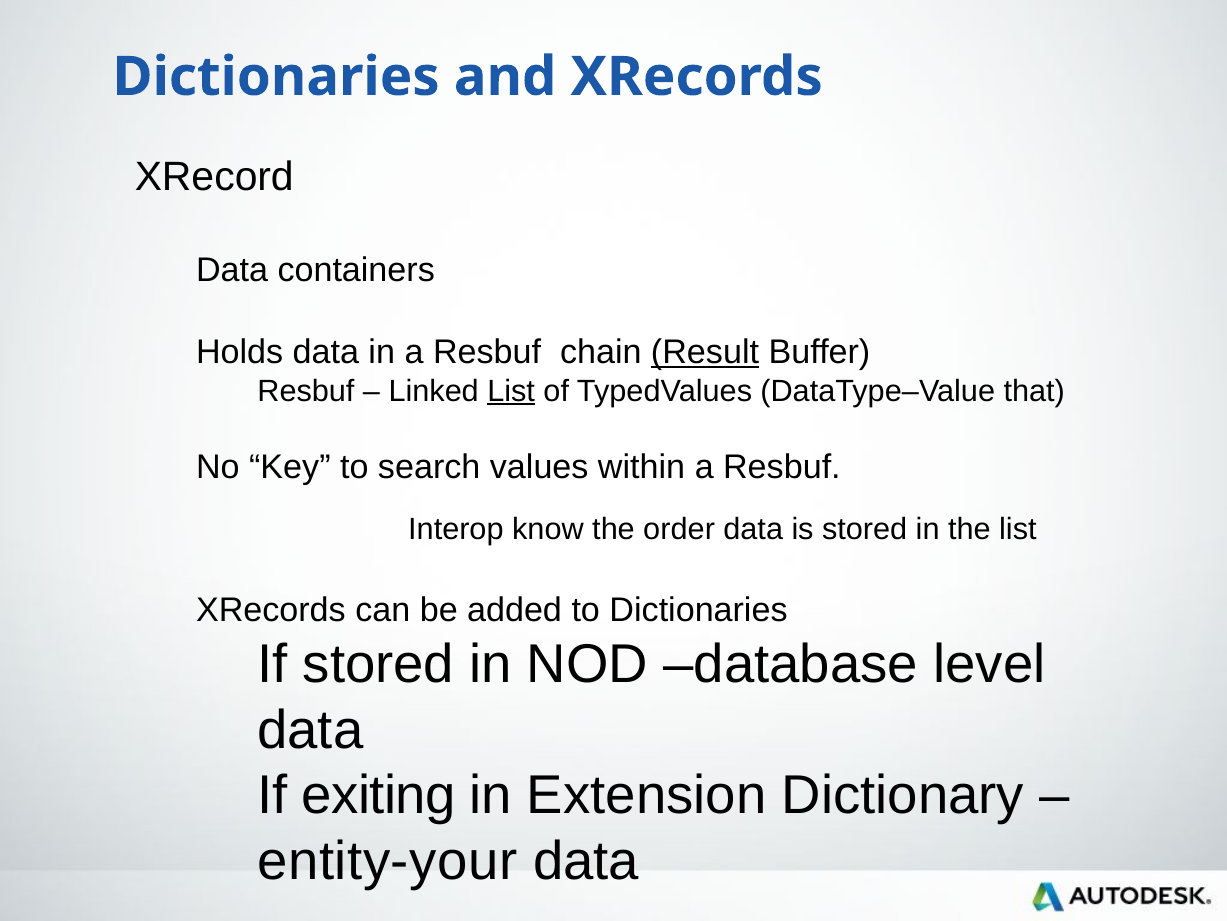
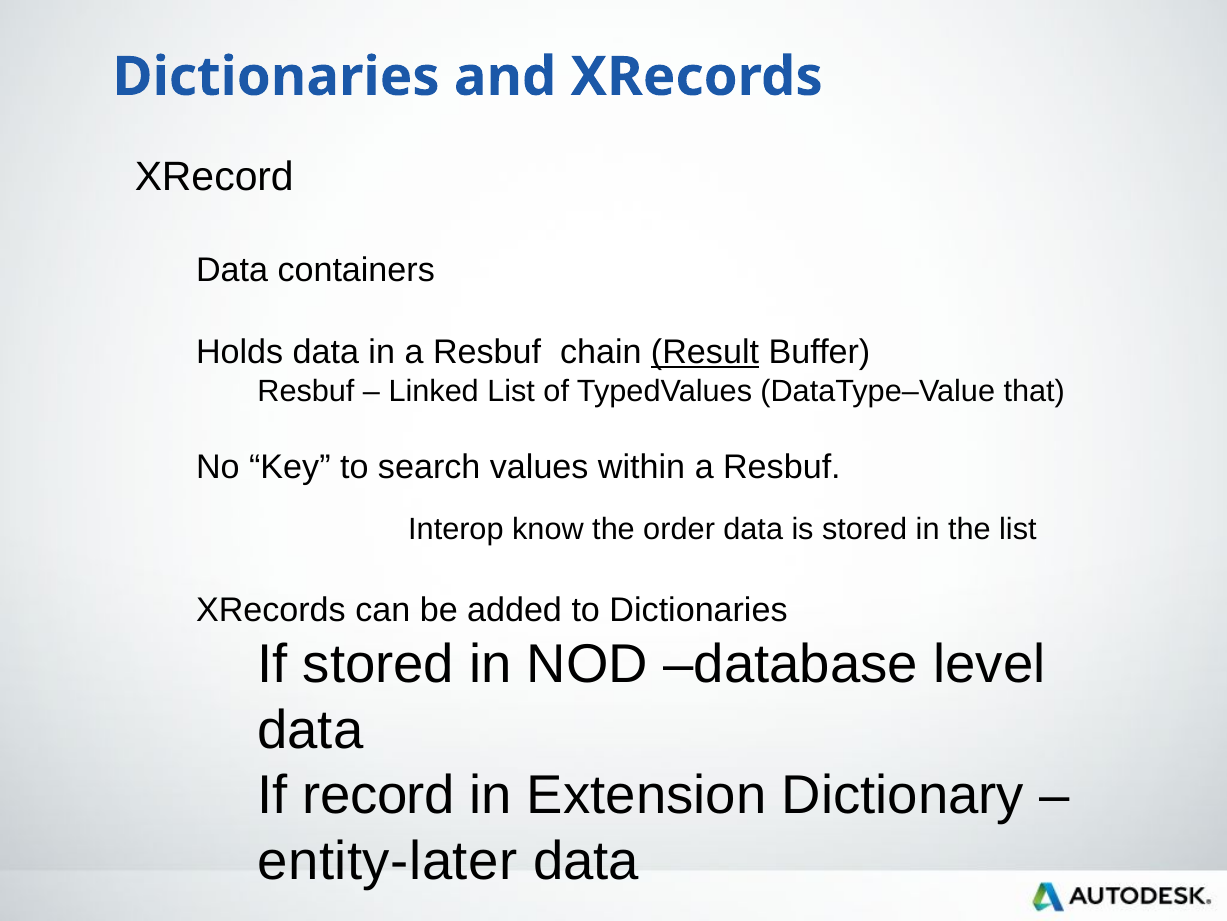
List at (511, 391) underline: present -> none
exiting: exiting -> record
entity-your: entity-your -> entity-later
